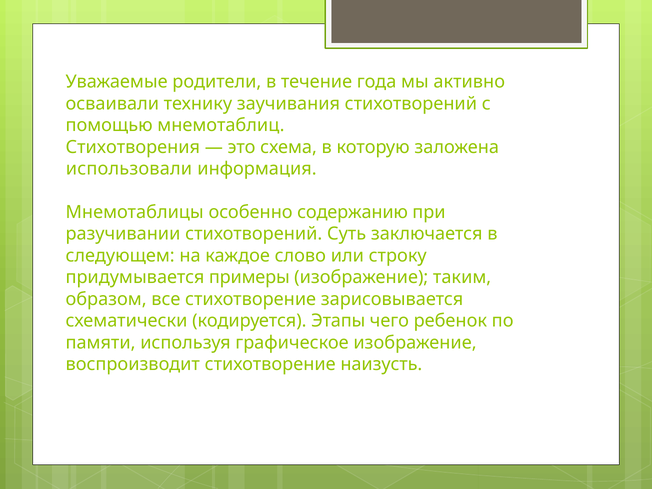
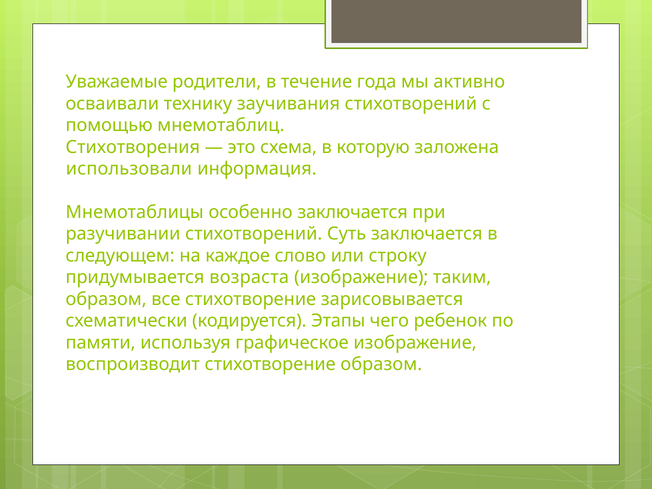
особенно содержанию: содержанию -> заключается
примеры: примеры -> возраста
стихотворение наизусть: наизусть -> образом
